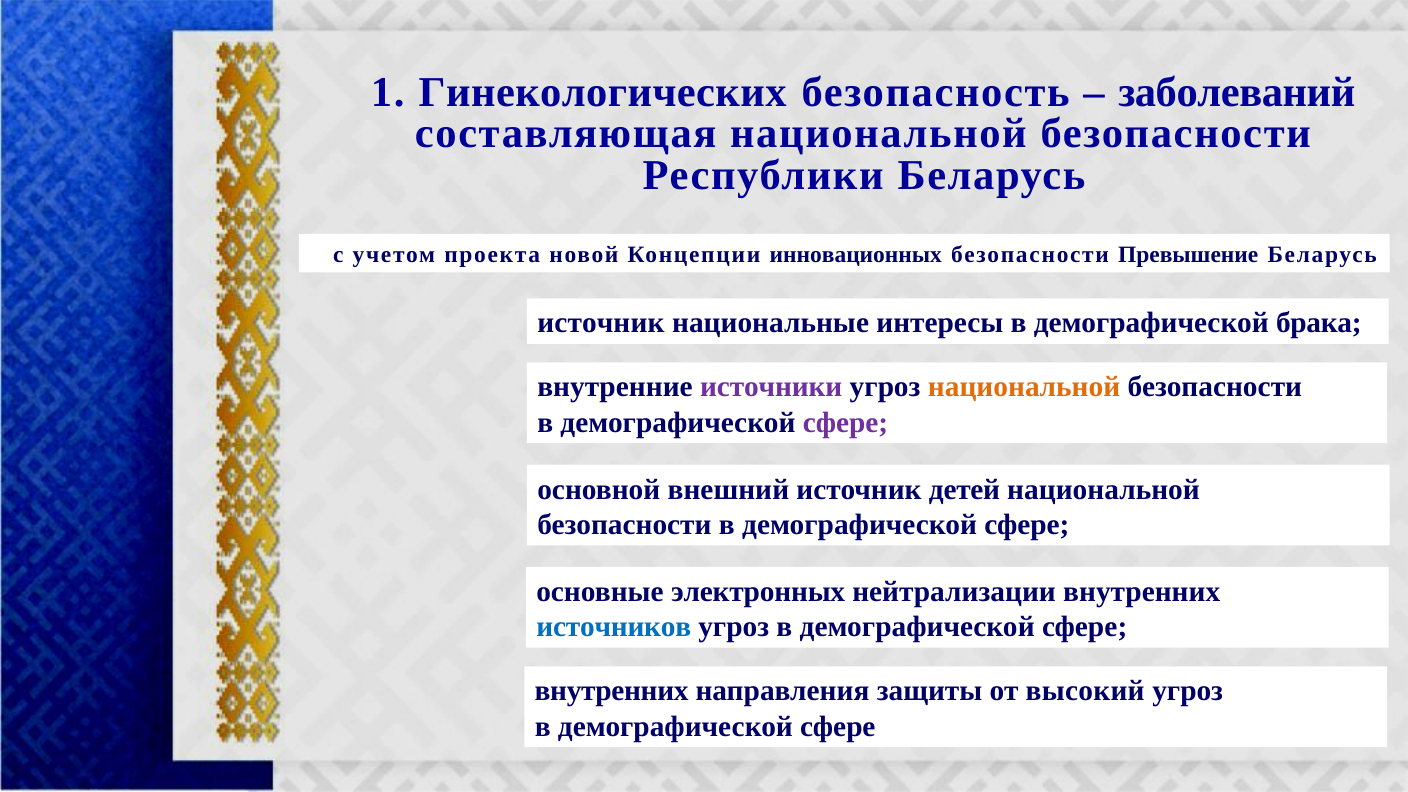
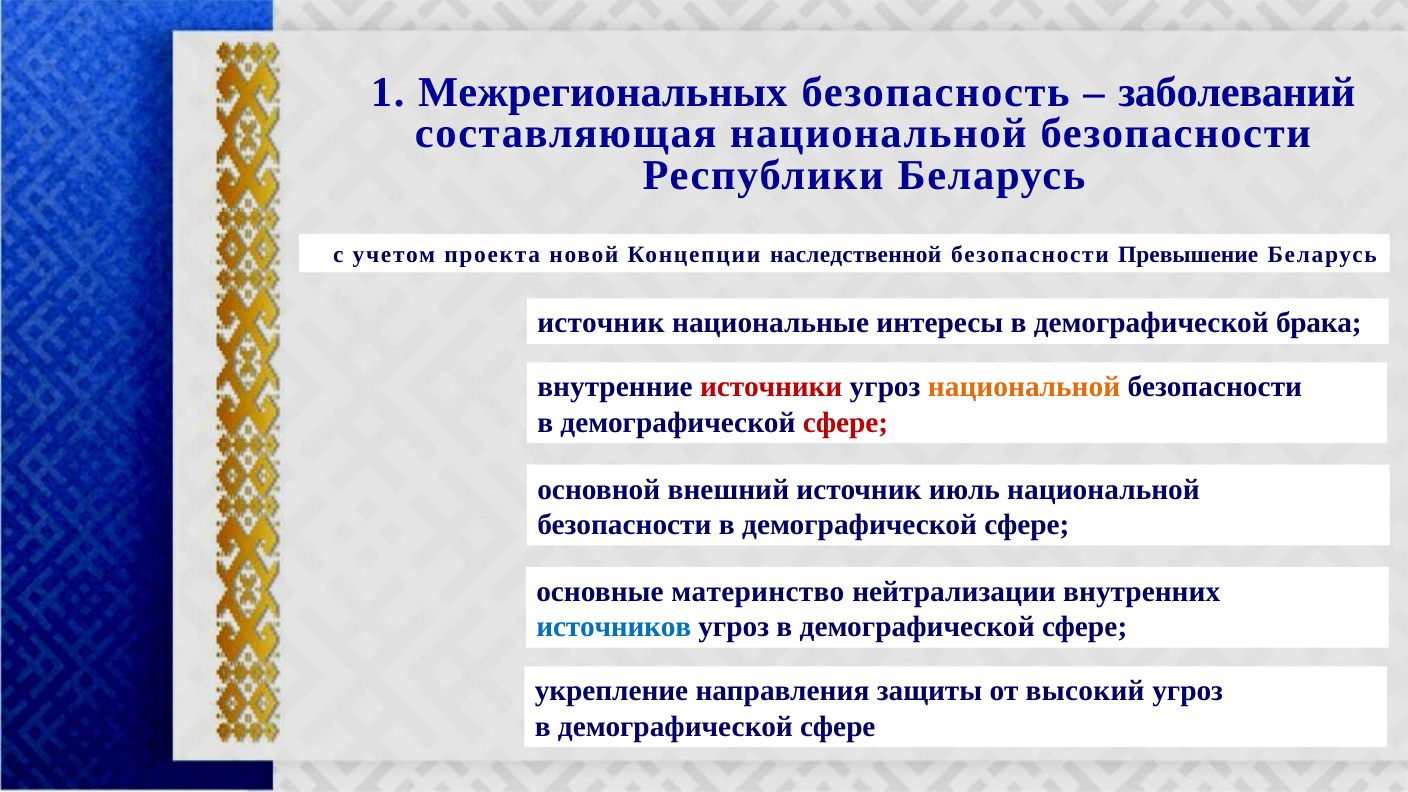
Гинекологических: Гинекологических -> Межрегиональных
инновационных: инновационных -> наследственной
источники colour: purple -> red
сфере at (845, 423) colour: purple -> red
детей: детей -> июль
электронных: электронных -> материнство
внутренних at (612, 691): внутренних -> укрепление
